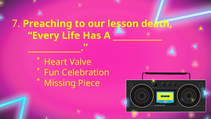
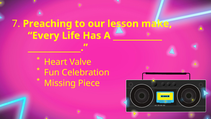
death: death -> make
